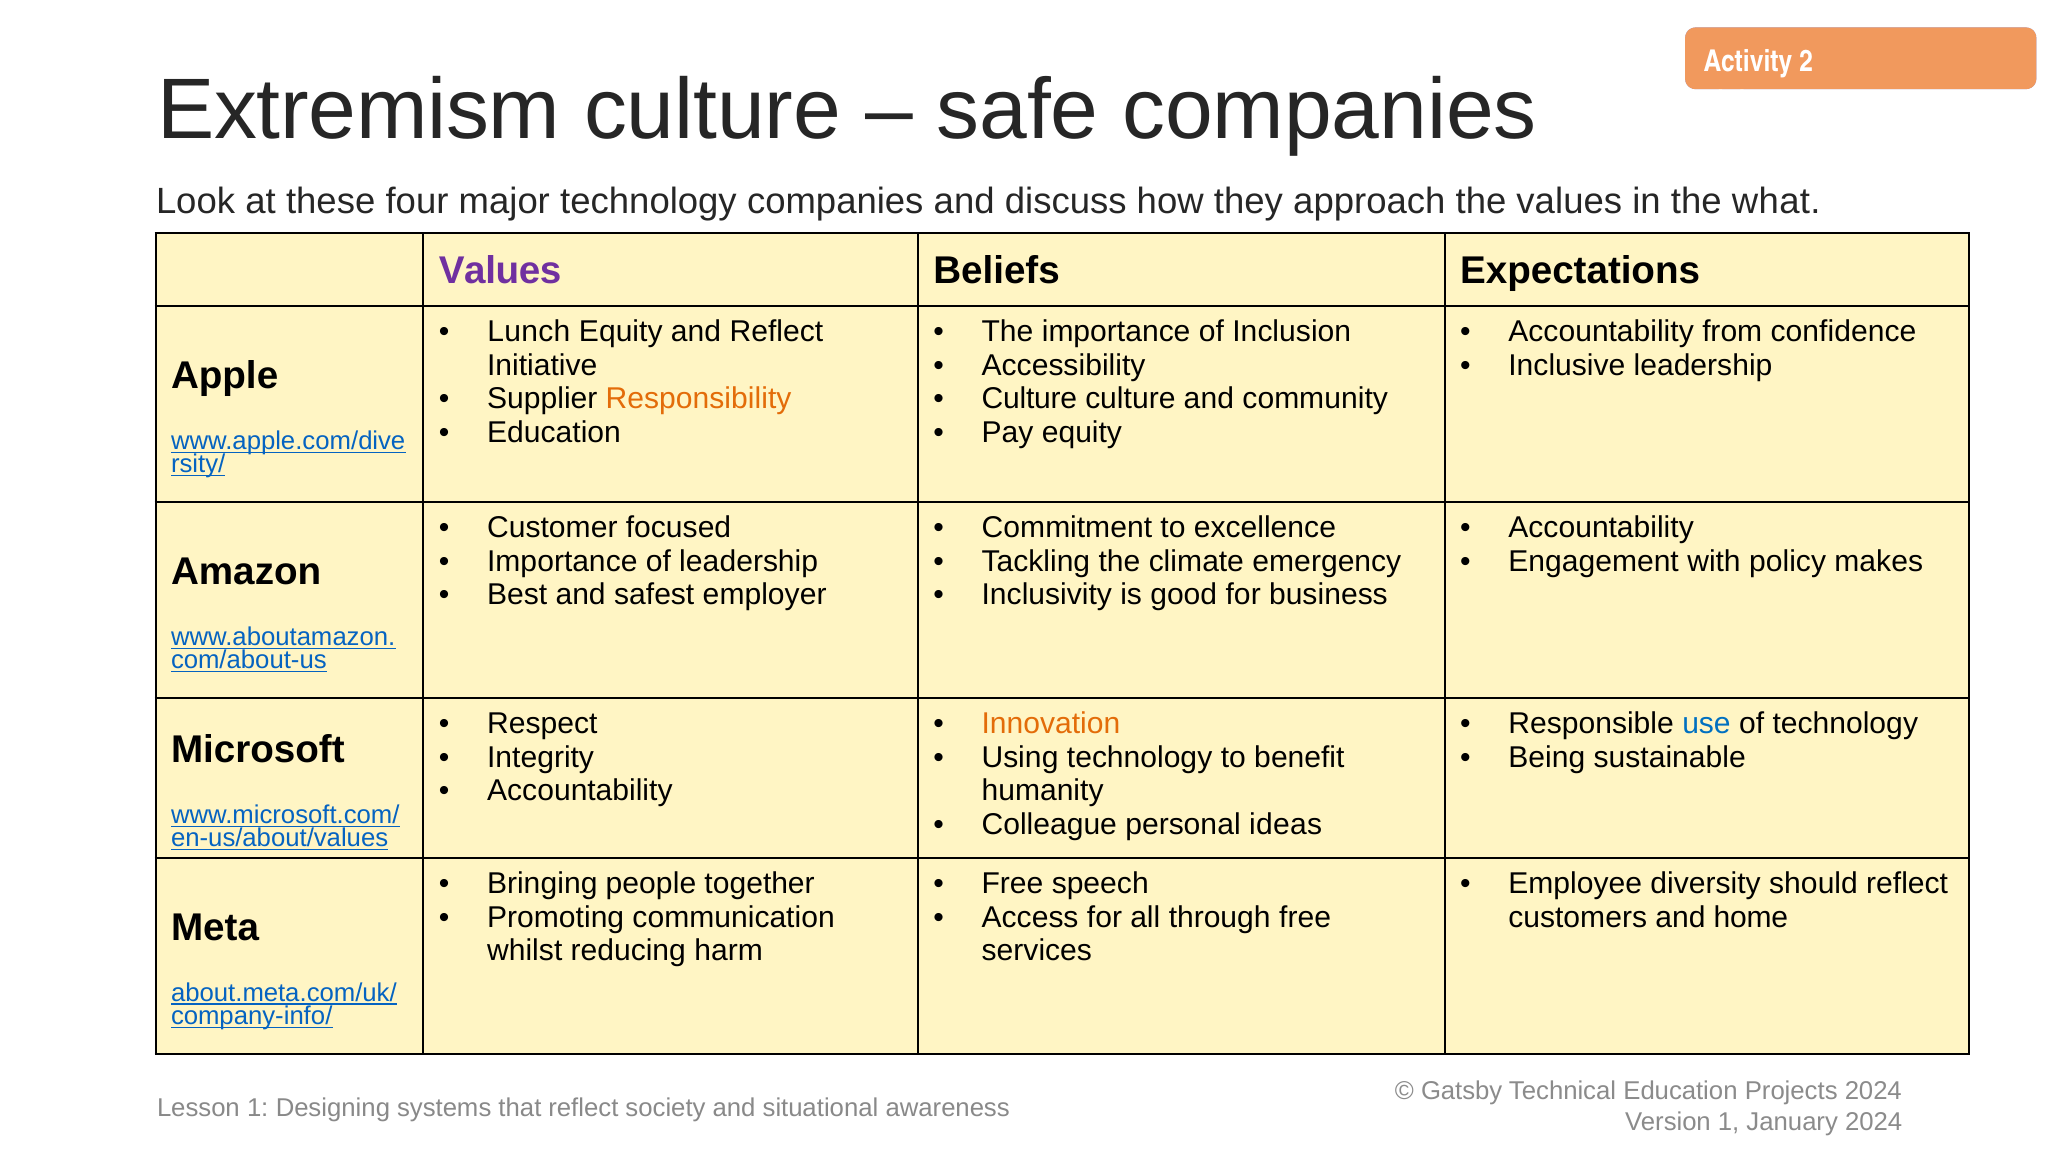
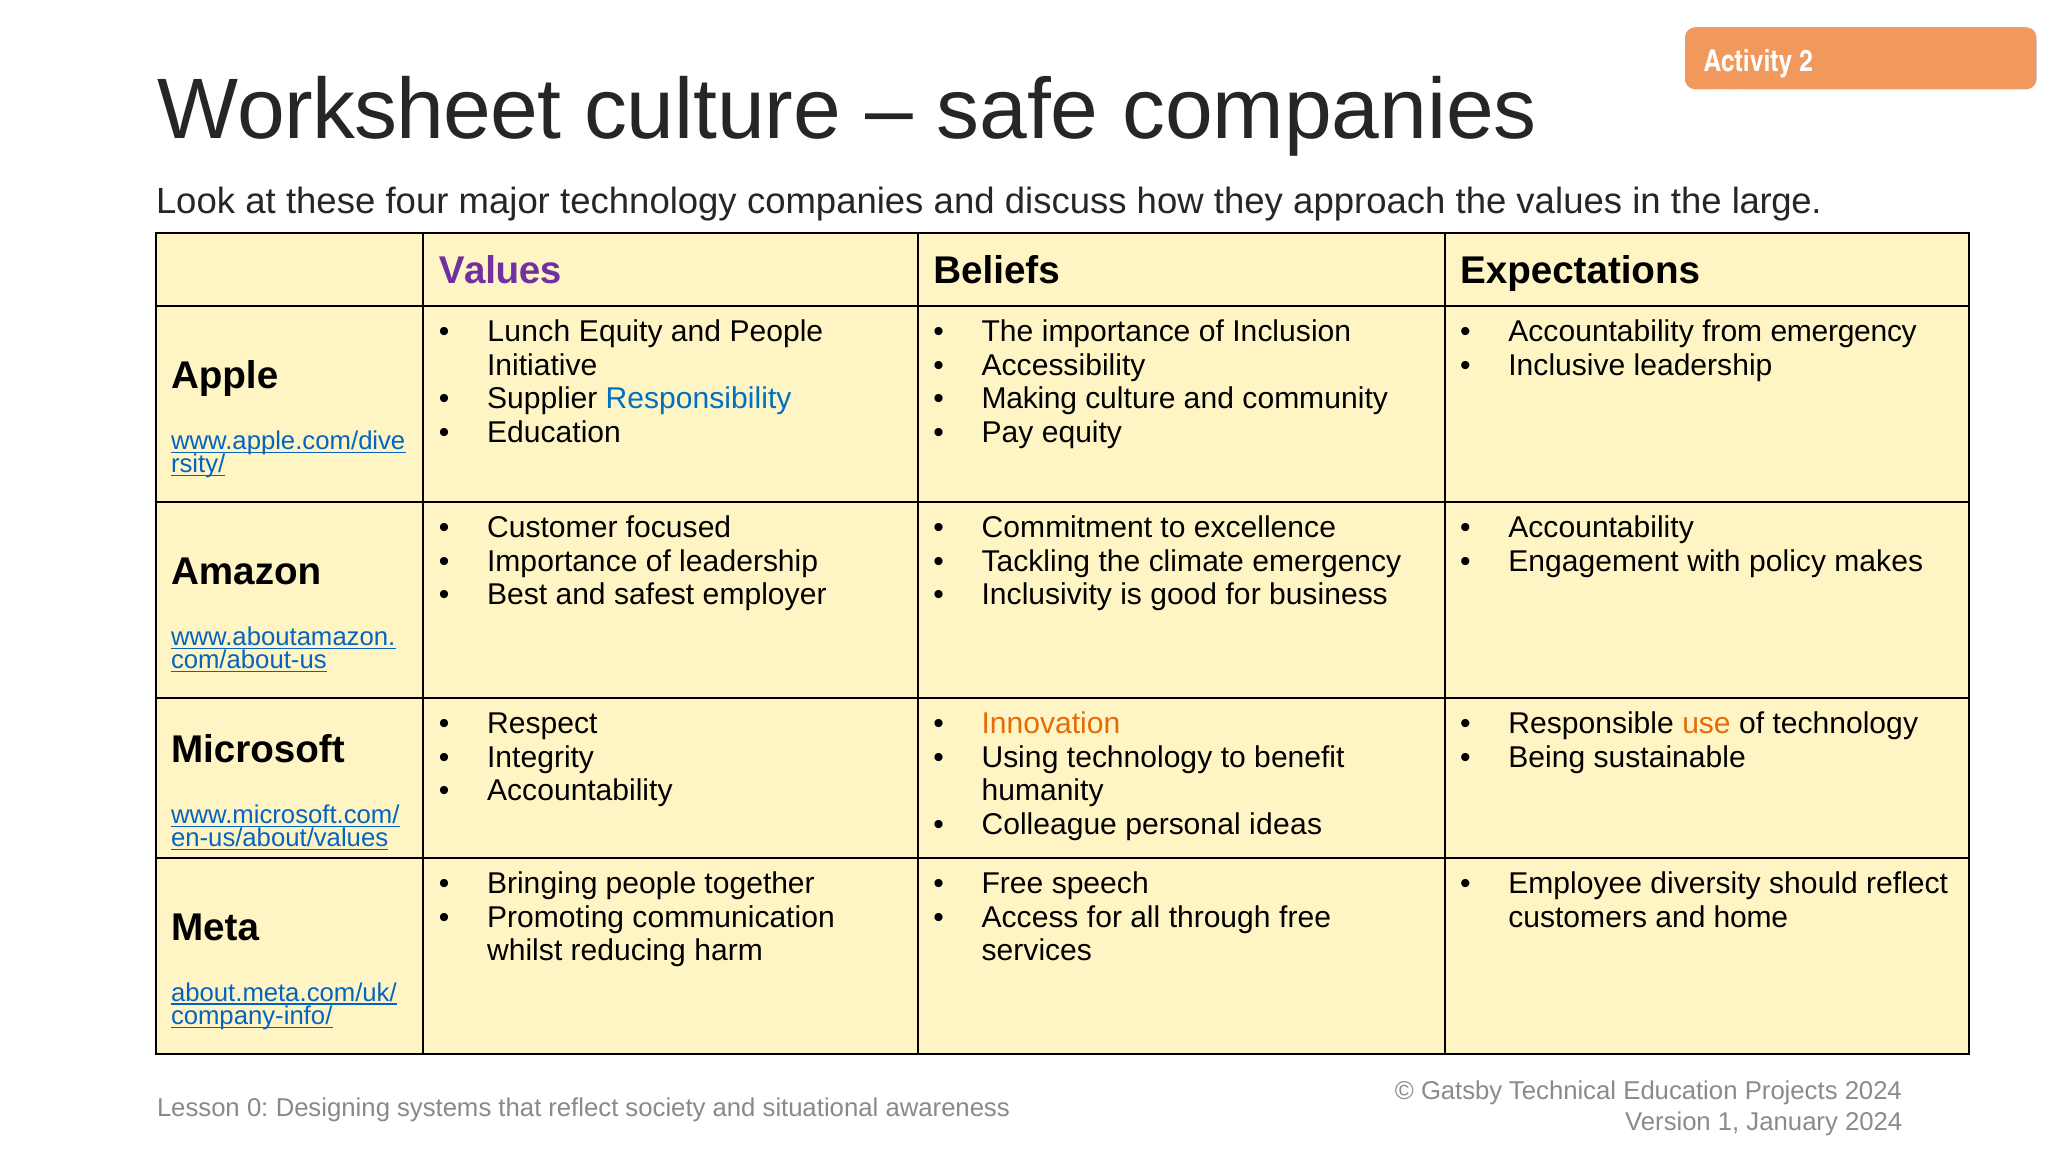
Extremism: Extremism -> Worksheet
what: what -> large
and Reflect: Reflect -> People
from confidence: confidence -> emergency
Responsibility colour: orange -> blue
Culture at (1029, 399): Culture -> Making
use colour: blue -> orange
Lesson 1: 1 -> 0
